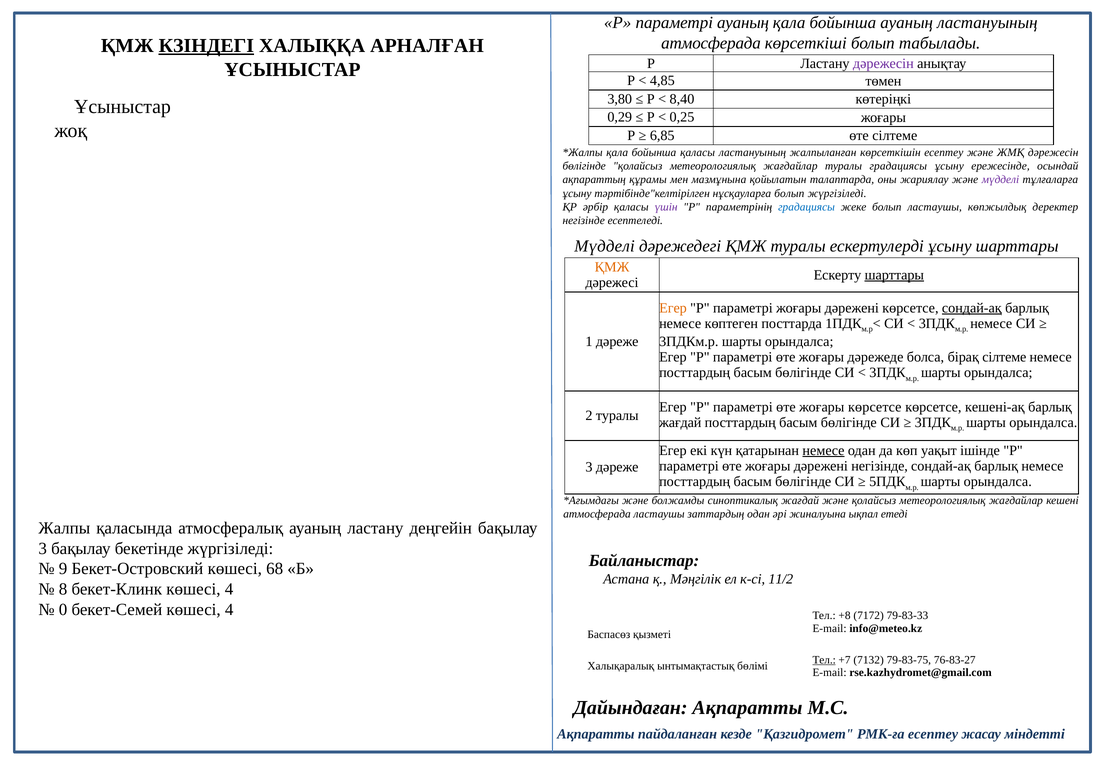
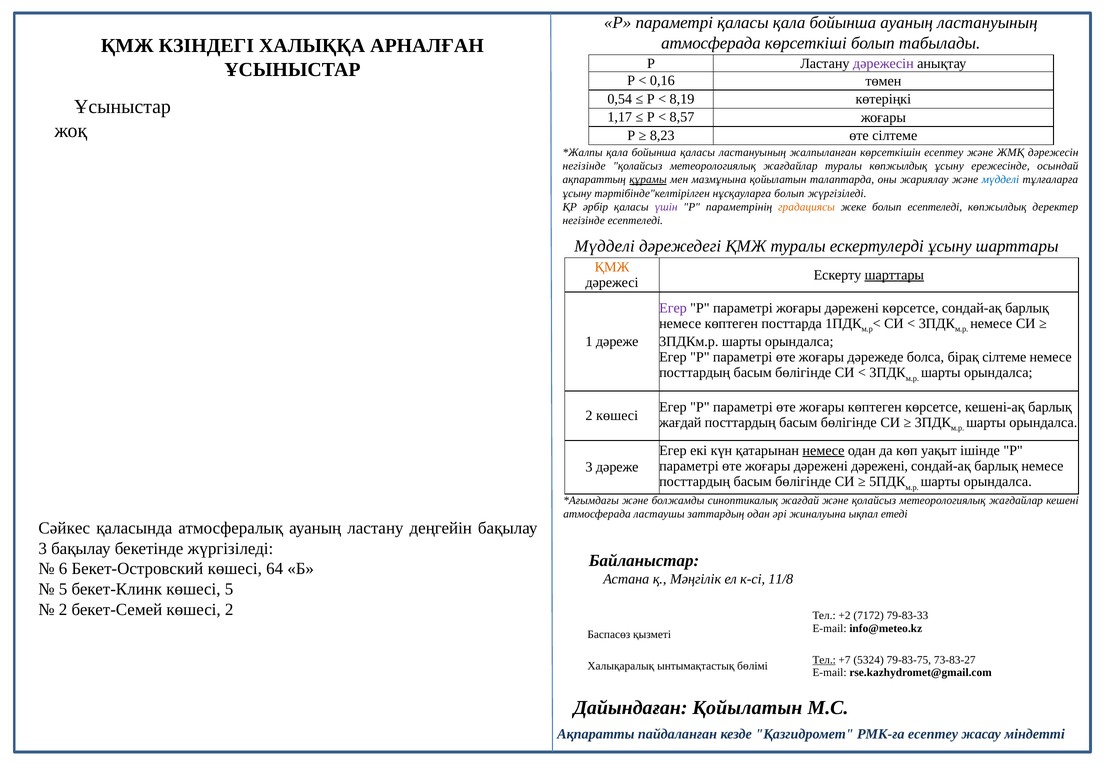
параметрі ауаның: ауаның -> қаласы
КЗІНДЕГІ underline: present -> none
4,85: 4,85 -> 0,16
3,80: 3,80 -> 0,54
8,40: 8,40 -> 8,19
0,29: 0,29 -> 1,17
0,25: 0,25 -> 8,57
6,85: 6,85 -> 8,23
бөлігінде at (584, 166): бөлігінде -> негізінде
туралы градациясы: градациясы -> көпжылдық
құрамы underline: none -> present
мүдделі at (1000, 180) colour: purple -> blue
градациясы at (807, 207) colour: blue -> orange
болып ластаушы: ластаушы -> есептеледі
Егер at (673, 308) colour: orange -> purple
сондай-ақ at (972, 308) underline: present -> none
жоғары көрсетсе: көрсетсе -> көптеген
2 туралы: туралы -> көшесі
дәрежені негізінде: негізінде -> дәрежені
Жалпы: Жалпы -> Сәйкес
9: 9 -> 6
68: 68 -> 64
11/2: 11/2 -> 11/8
8 at (63, 589): 8 -> 5
бекет-Клинк көшесі 4: 4 -> 5
0 at (63, 610): 0 -> 2
бекет-Семей көшесі 4: 4 -> 2
+8: +8 -> +2
7132: 7132 -> 5324
76-83-27: 76-83-27 -> 73-83-27
Дайындаған Ақпаратты: Ақпаратты -> Қойылатын
